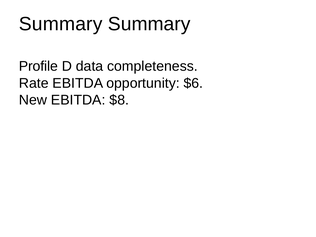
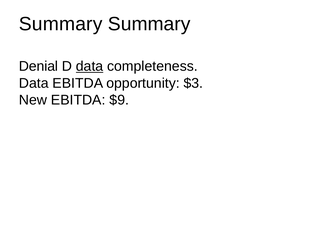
Profile: Profile -> Denial
data at (90, 66) underline: none -> present
Rate at (34, 83): Rate -> Data
$6: $6 -> $3
$8: $8 -> $9
